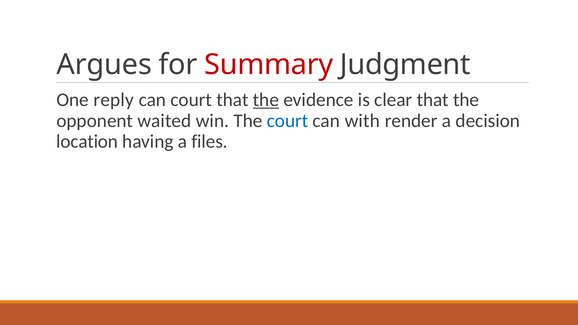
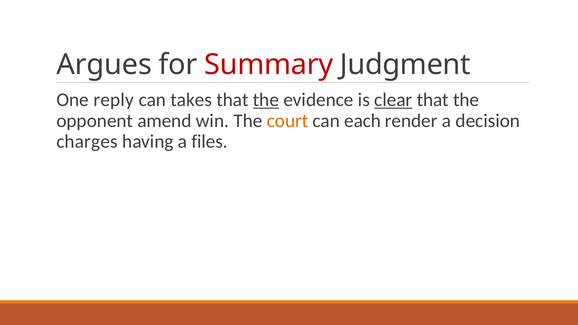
can court: court -> takes
clear underline: none -> present
waited: waited -> amend
court at (288, 121) colour: blue -> orange
with: with -> each
location: location -> charges
